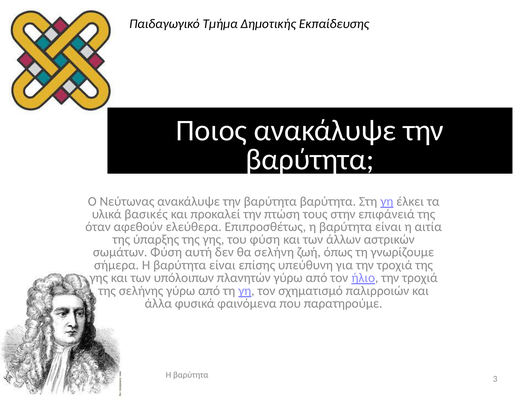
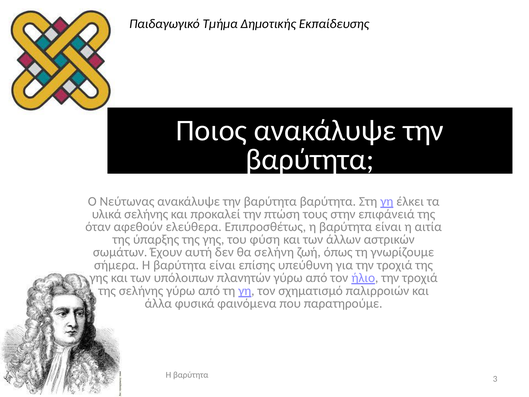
υλικά βασικές: βασικές -> σελήνης
σωμάτων Φύση: Φύση -> Έχουν
